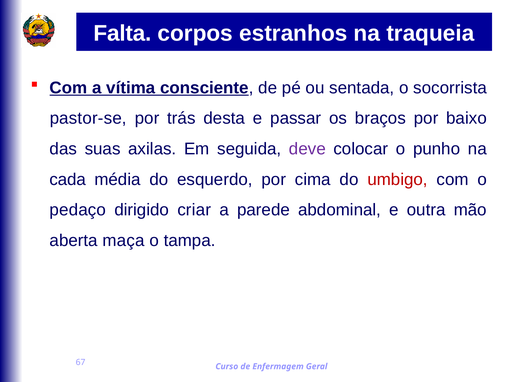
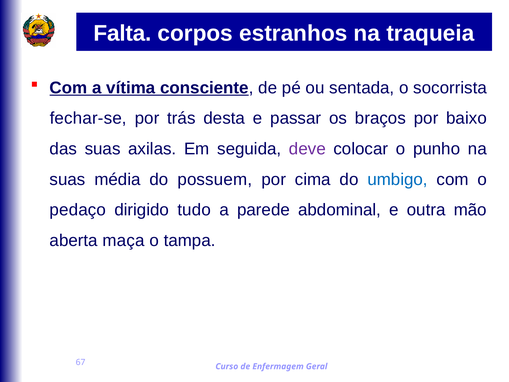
pastor-se: pastor-se -> fechar-se
cada at (68, 179): cada -> suas
esquerdo: esquerdo -> possuem
umbigo colour: red -> blue
criar: criar -> tudo
